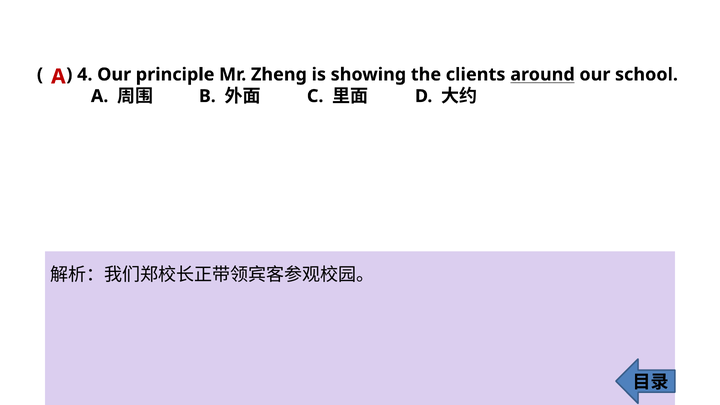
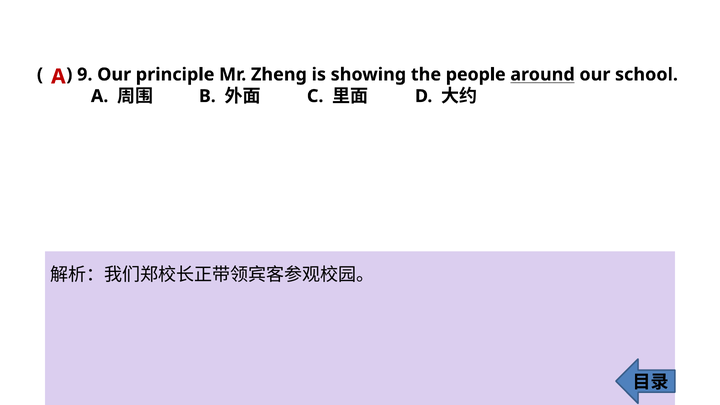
4: 4 -> 9
clients: clients -> people
